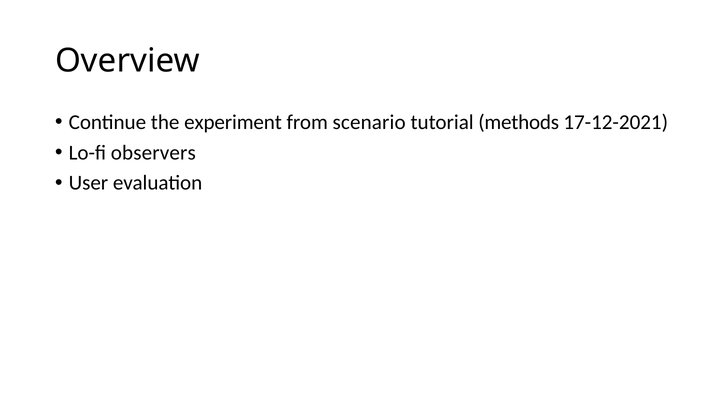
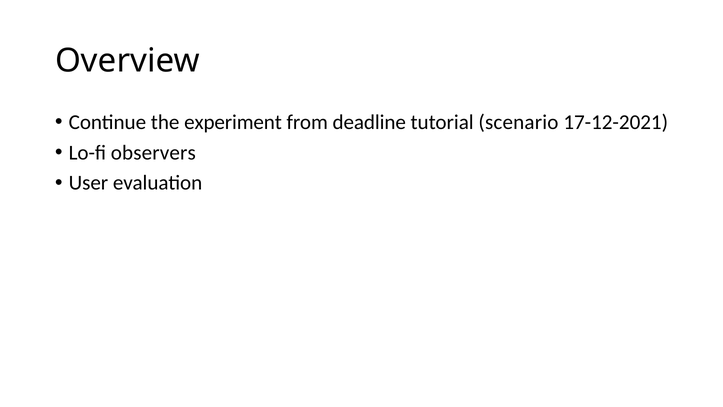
scenario: scenario -> deadline
methods: methods -> scenario
